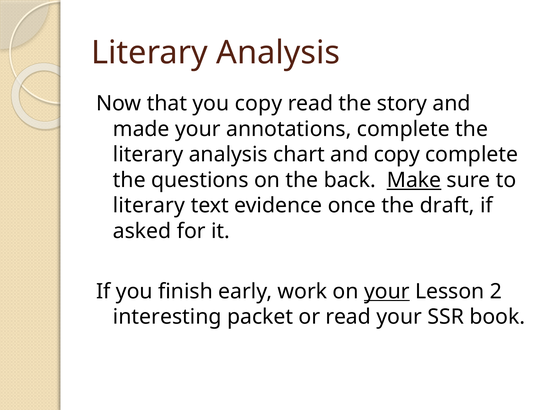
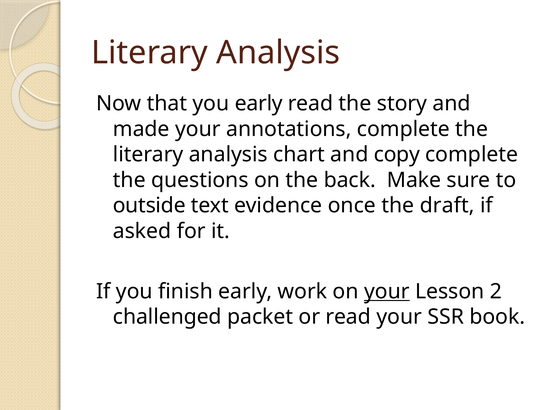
you copy: copy -> early
Make underline: present -> none
literary at (149, 205): literary -> outside
interesting: interesting -> challenged
